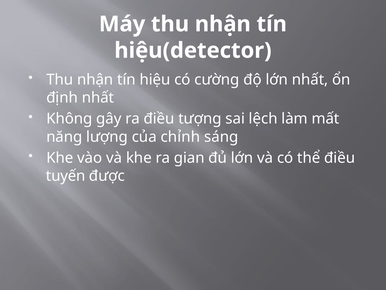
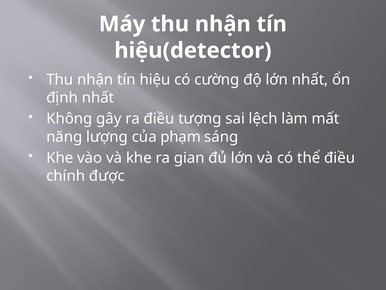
chỉnh: chỉnh -> phạm
tuyến: tuyến -> chính
